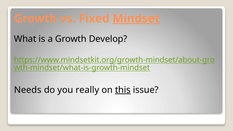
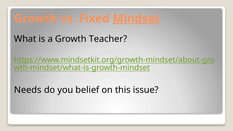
Develop: Develop -> Teacher
really: really -> belief
this underline: present -> none
